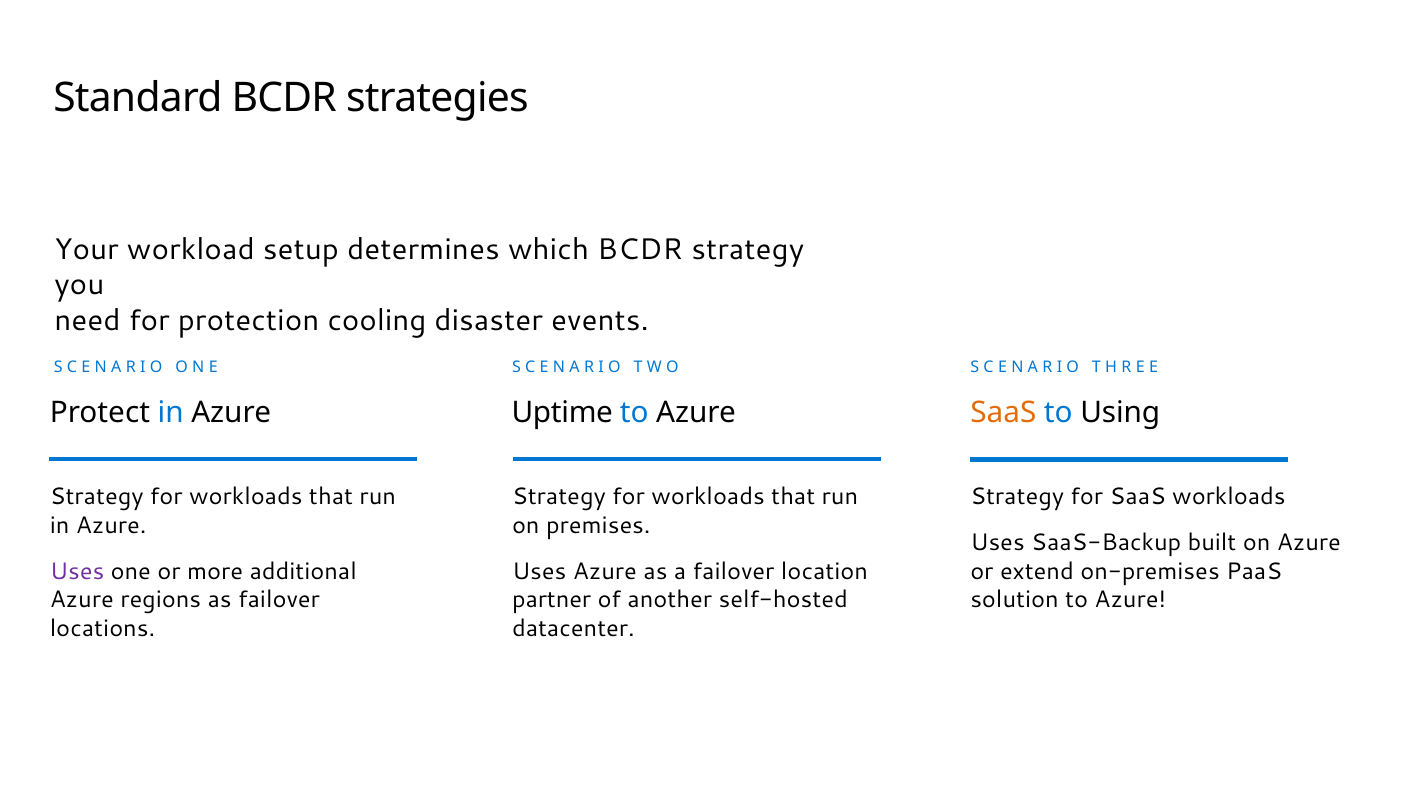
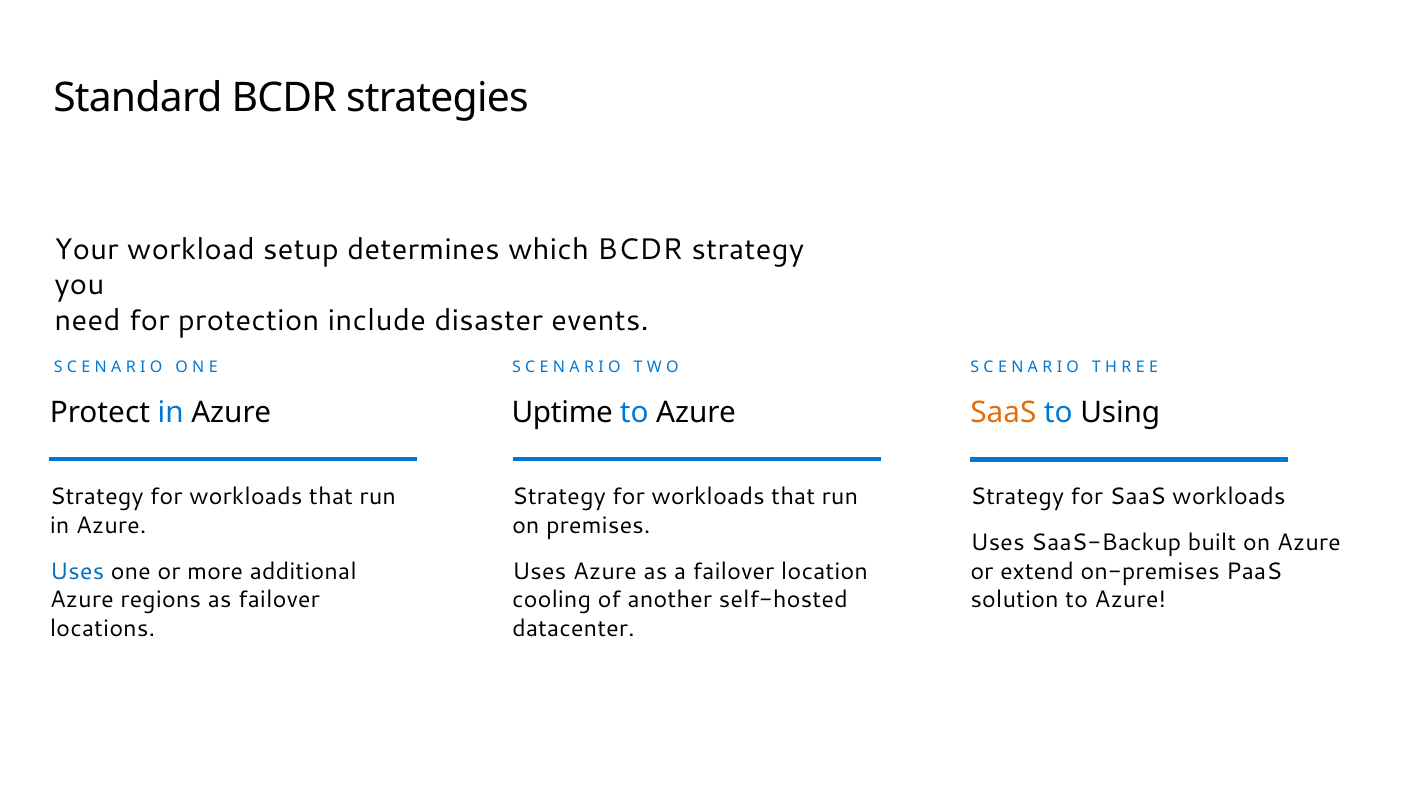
cooling: cooling -> include
Uses at (77, 571) colour: purple -> blue
partner: partner -> cooling
